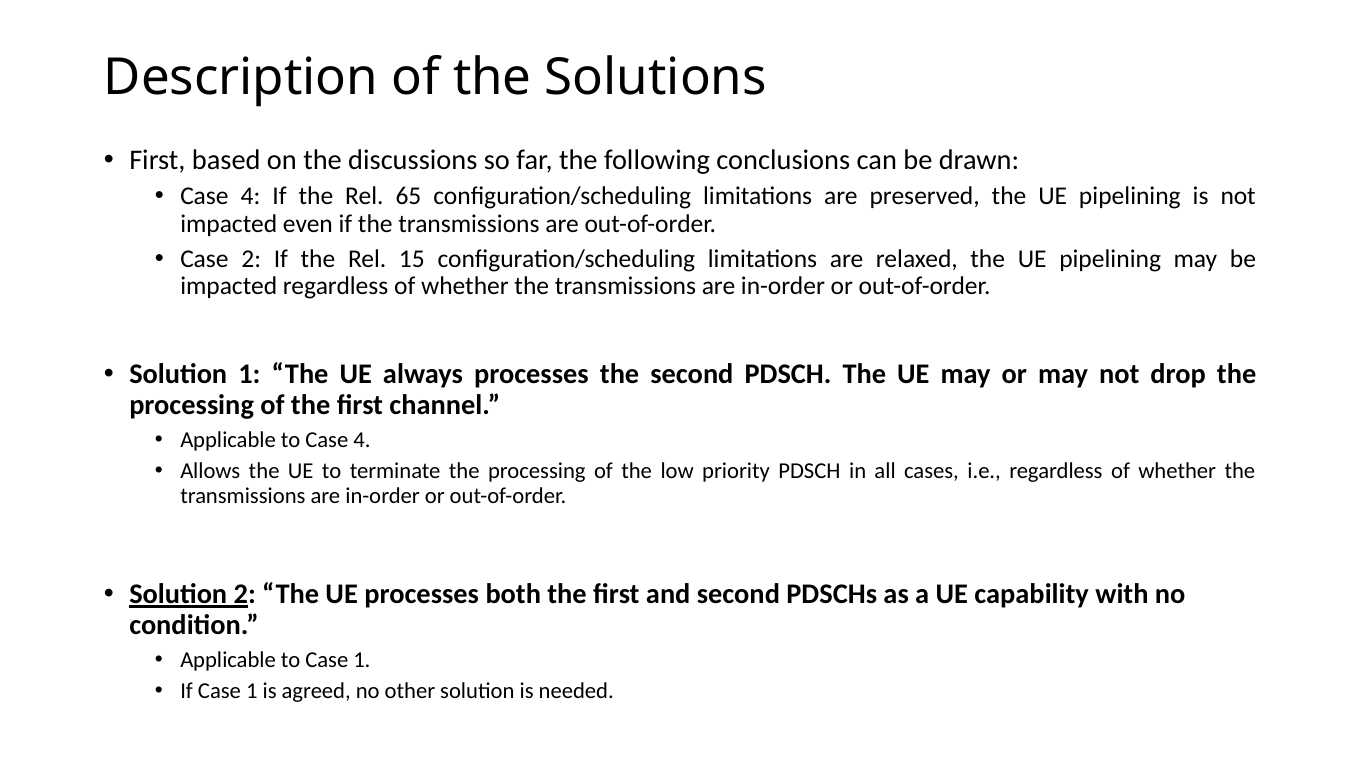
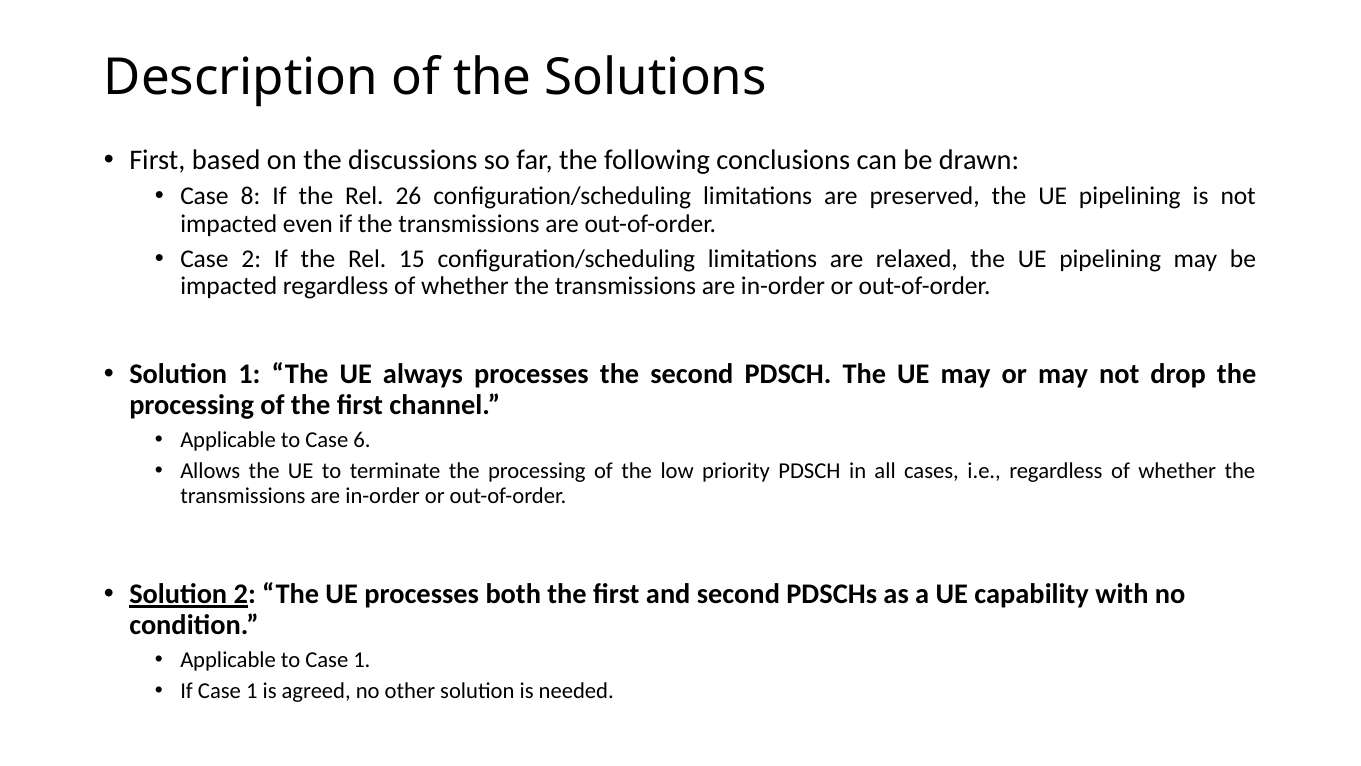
4 at (251, 196): 4 -> 8
65: 65 -> 26
to Case 4: 4 -> 6
